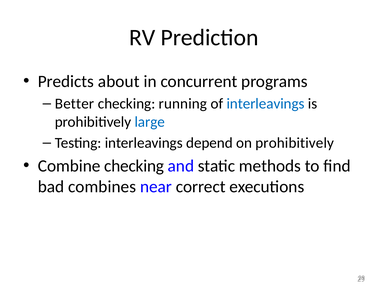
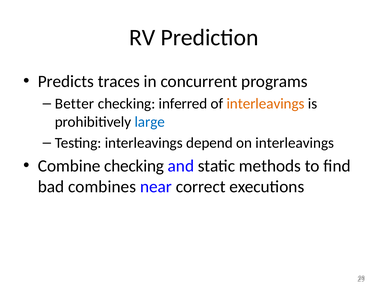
about: about -> traces
running: running -> inferred
interleavings at (266, 104) colour: blue -> orange
on prohibitively: prohibitively -> interleavings
